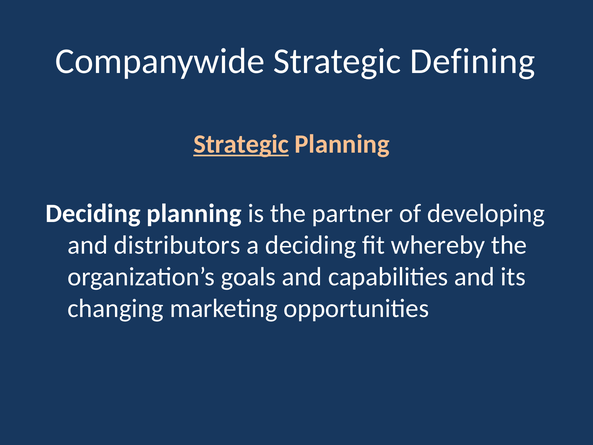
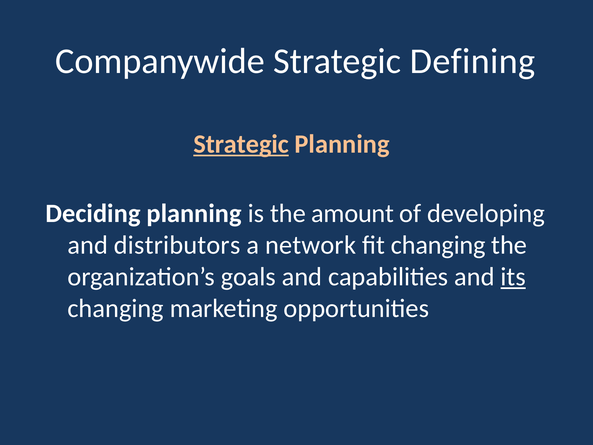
partner: partner -> amount
a deciding: deciding -> network
fit whereby: whereby -> changing
its underline: none -> present
